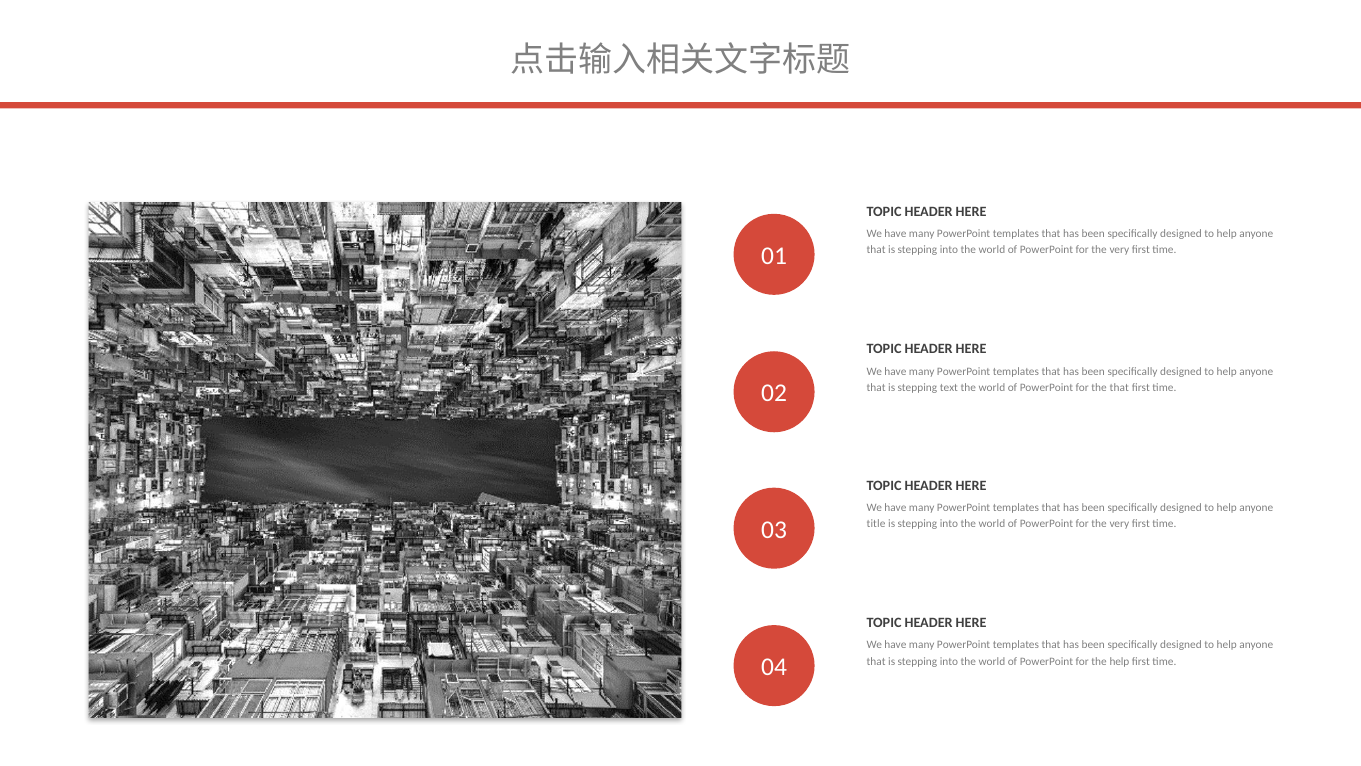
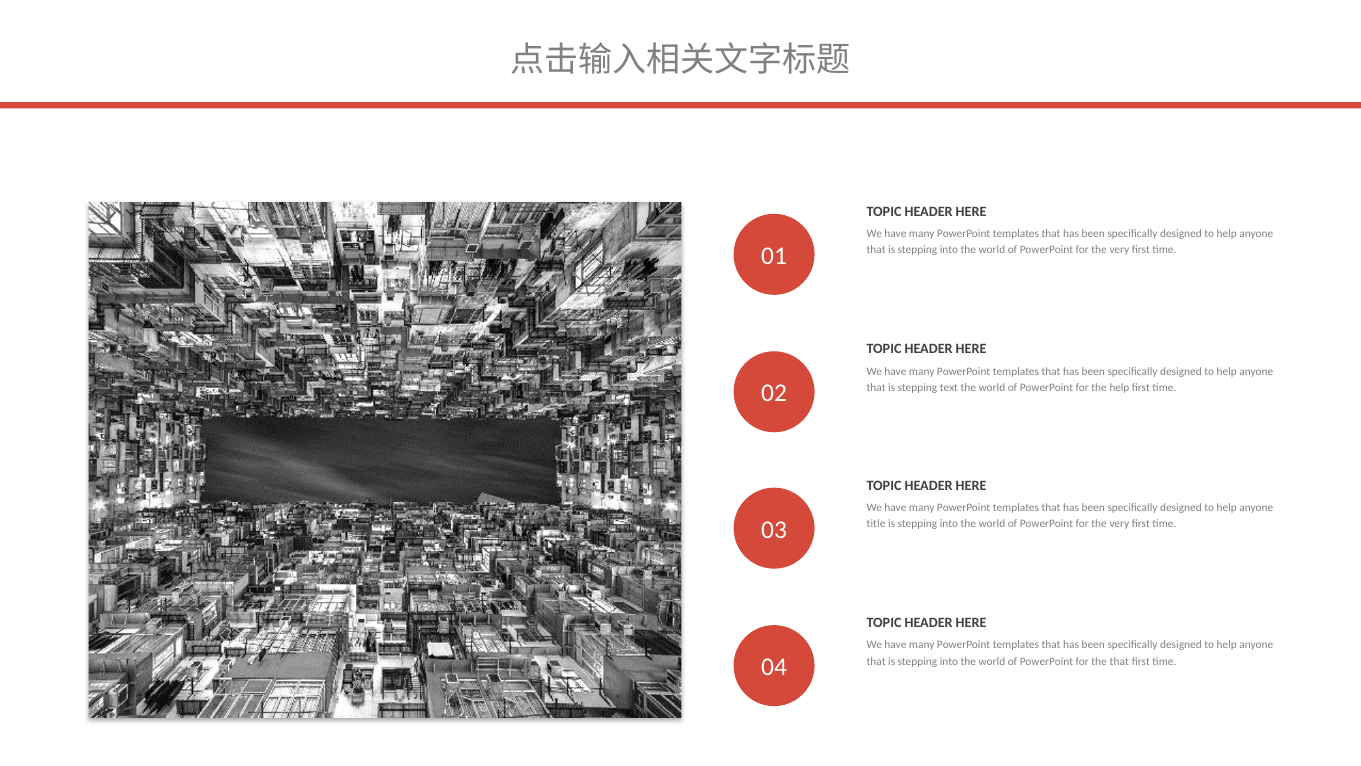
the that: that -> help
the help: help -> that
